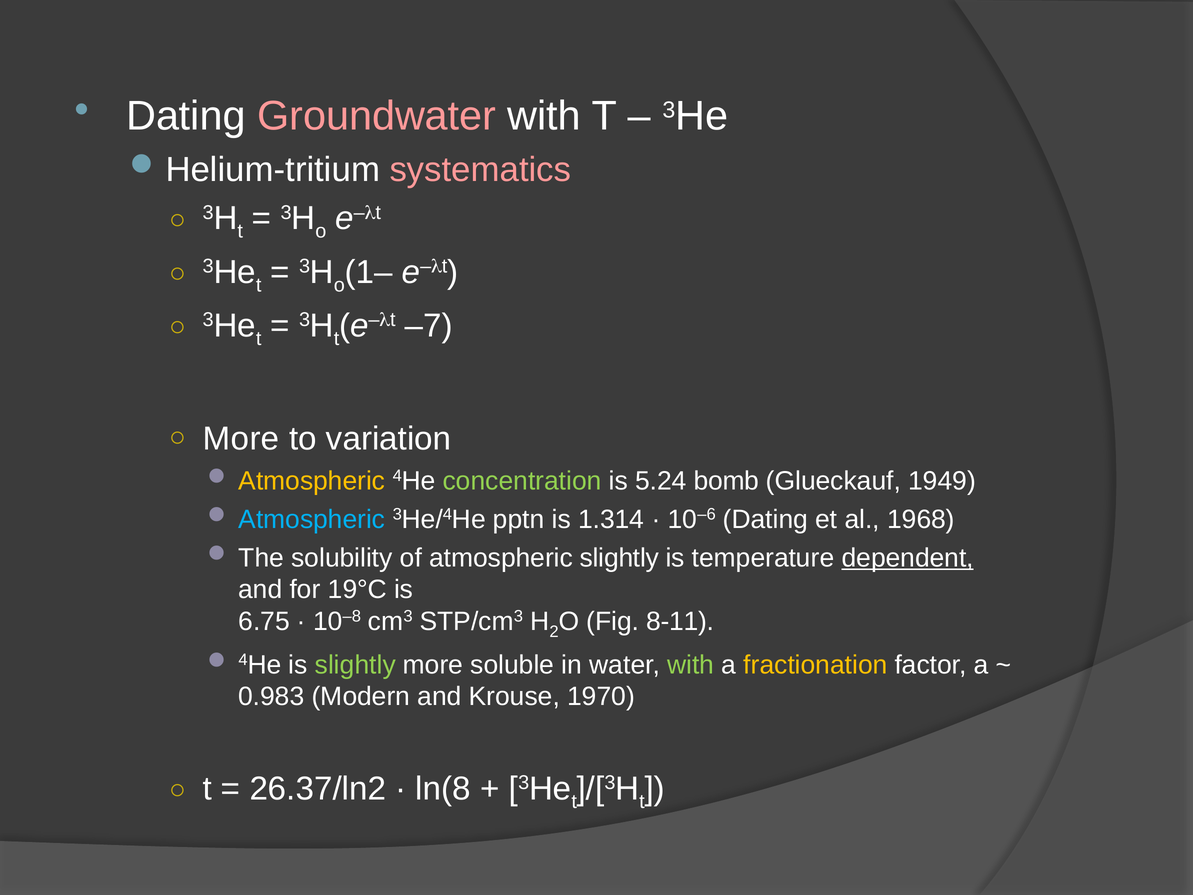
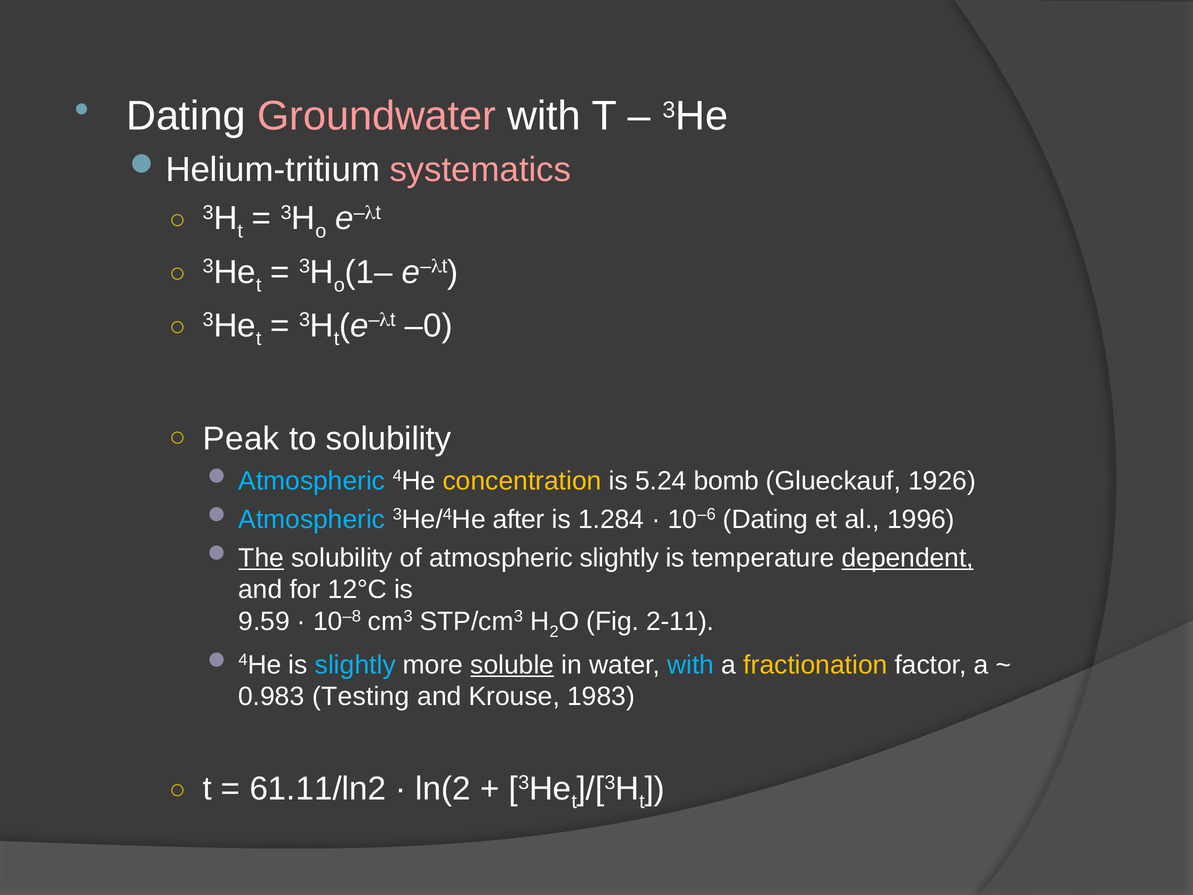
–7: –7 -> –0
More at (241, 439): More -> Peak
to variation: variation -> solubility
Atmospheric at (312, 481) colour: yellow -> light blue
concentration colour: light green -> yellow
1949: 1949 -> 1926
pptn: pptn -> after
1.314: 1.314 -> 1.284
1968: 1968 -> 1996
The underline: none -> present
19°C: 19°C -> 12°C
6.75: 6.75 -> 9.59
8-11: 8-11 -> 2-11
slightly at (355, 665) colour: light green -> light blue
soluble underline: none -> present
with at (691, 665) colour: light green -> light blue
Modern: Modern -> Testing
1970: 1970 -> 1983
26.37/ln2: 26.37/ln2 -> 61.11/ln2
ln(8: ln(8 -> ln(2
